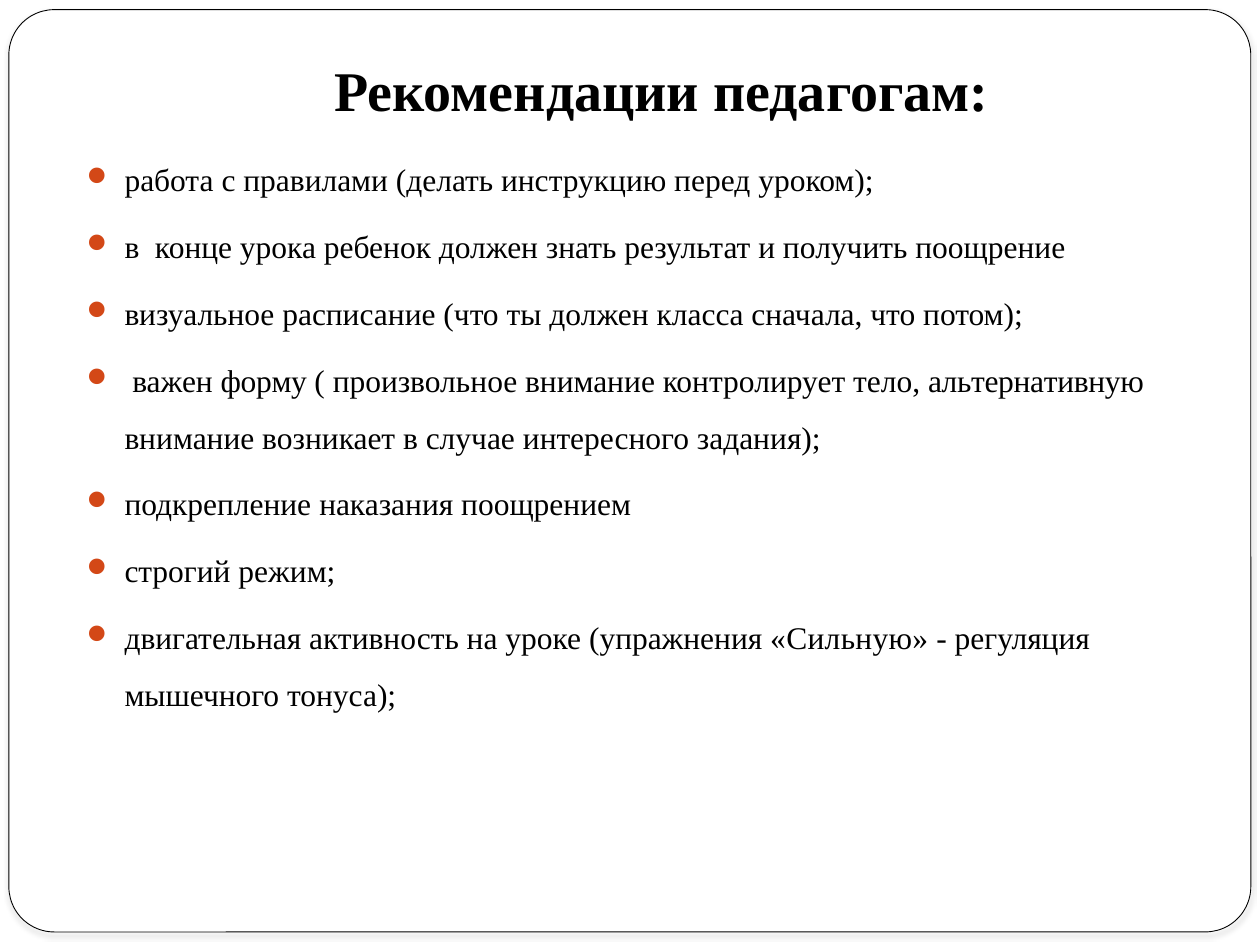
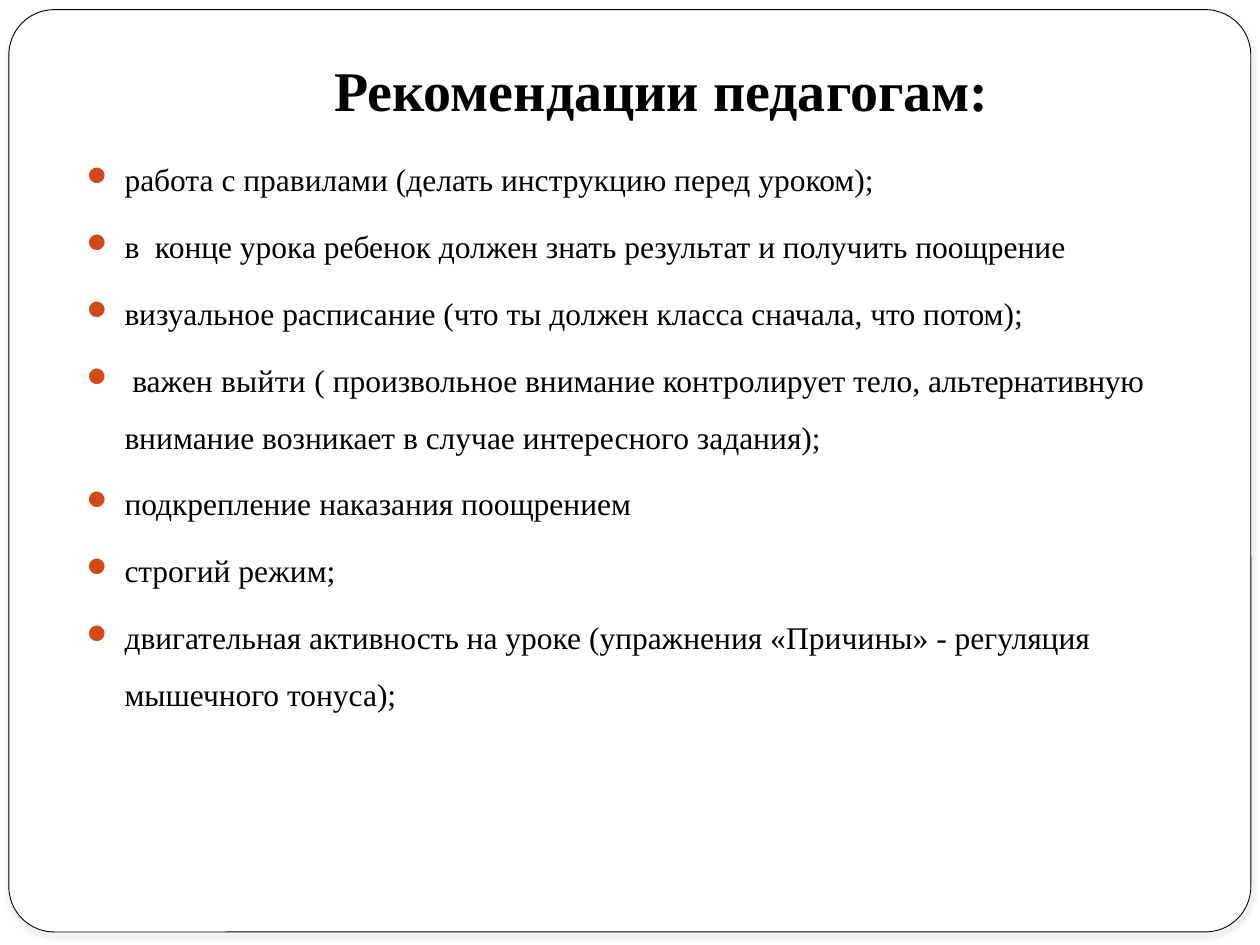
форму: форму -> выйти
Сильную: Сильную -> Причины
